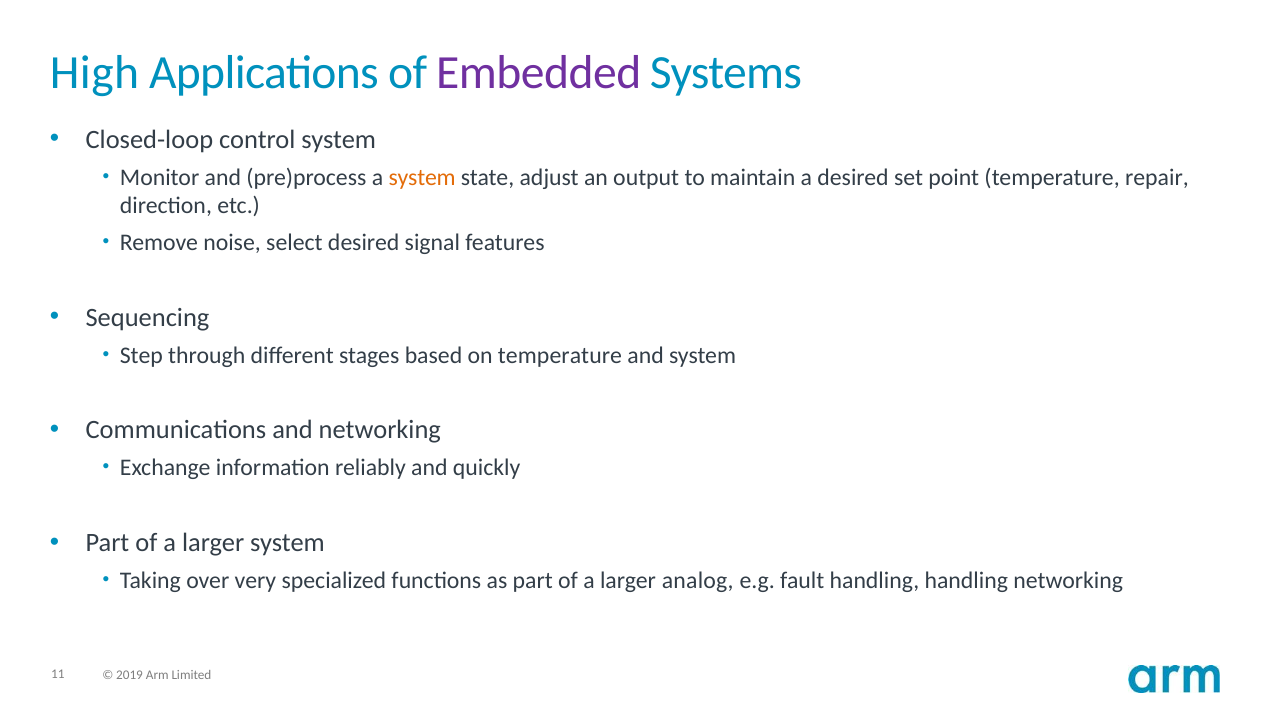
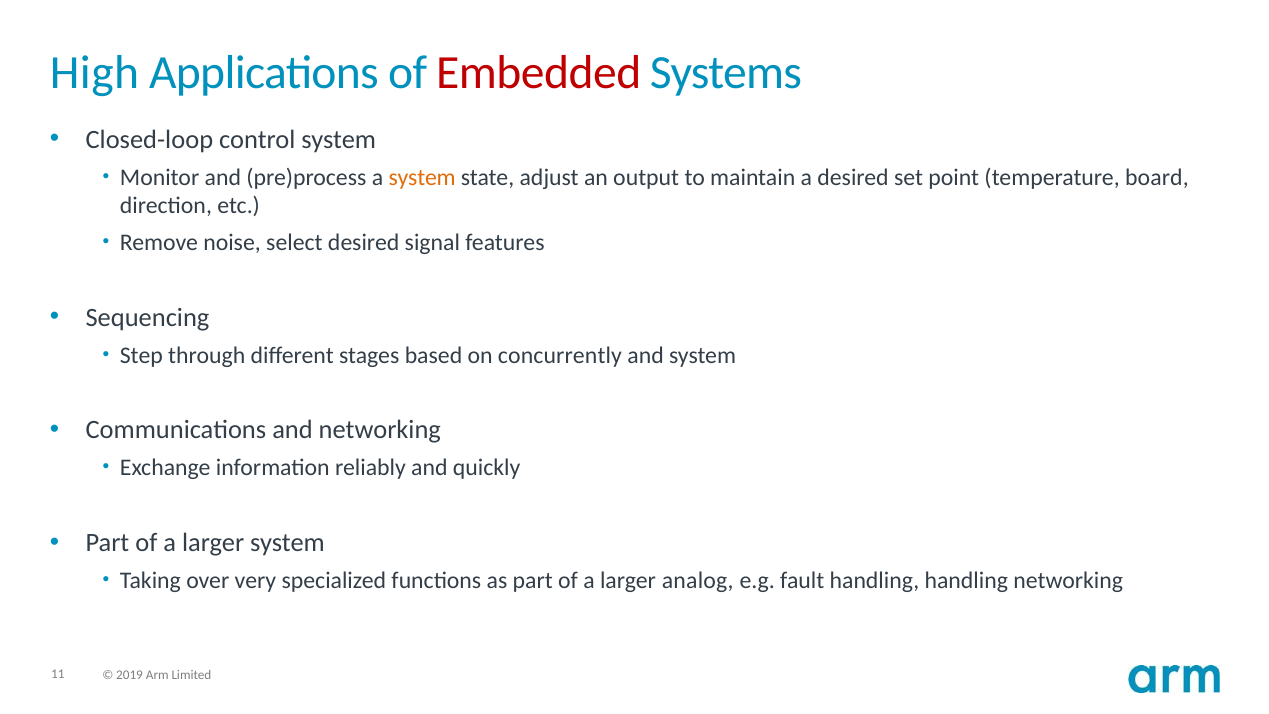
Embedded colour: purple -> red
repair: repair -> board
on temperature: temperature -> concurrently
